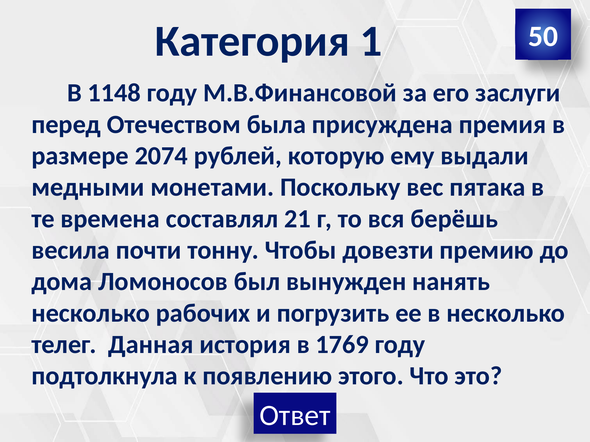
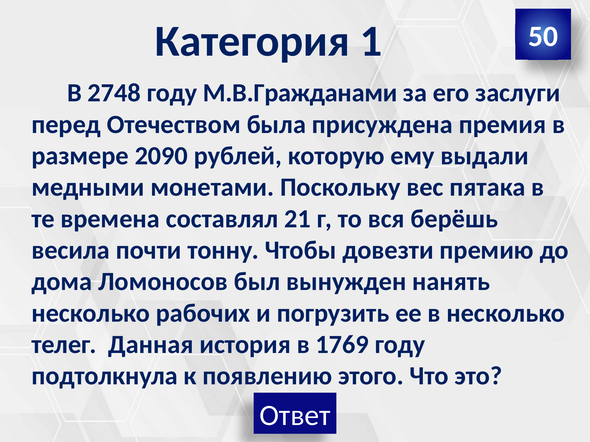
1148: 1148 -> 2748
М.В.Финансовой: М.В.Финансовой -> М.В.Гражданами
2074: 2074 -> 2090
